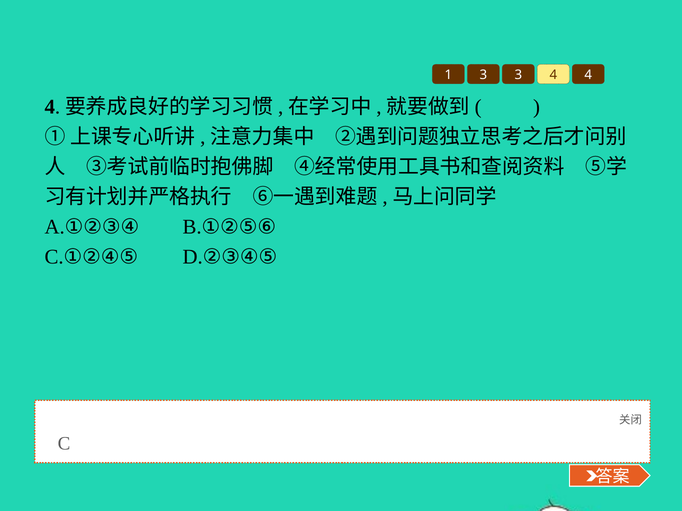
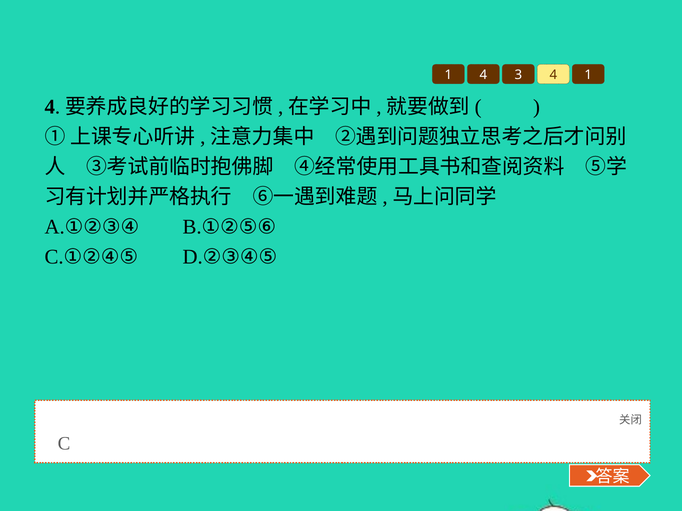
1 3: 3 -> 4
4 4: 4 -> 1
